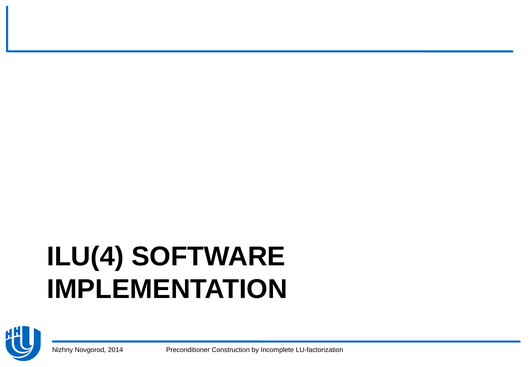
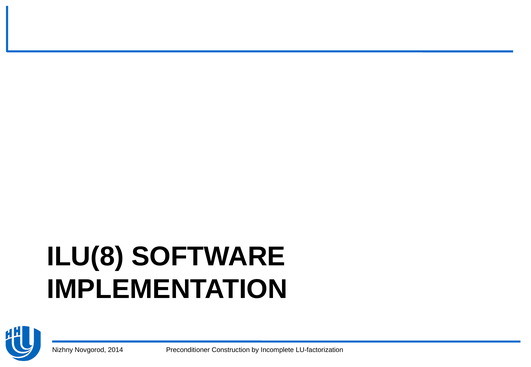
ILU(4: ILU(4 -> ILU(8
